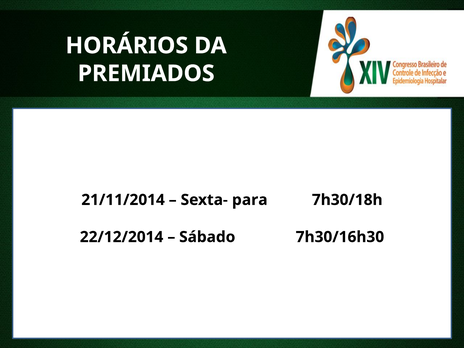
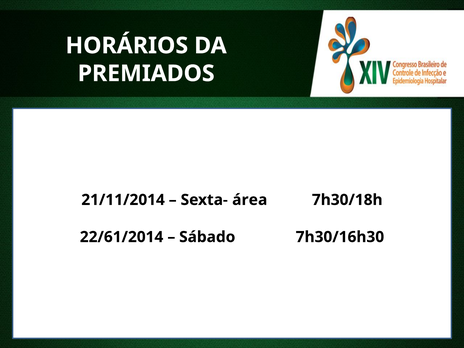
para: para -> área
22/12/2014: 22/12/2014 -> 22/61/2014
